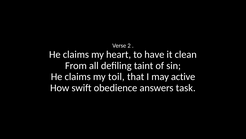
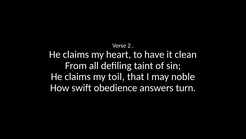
active: active -> noble
task: task -> turn
